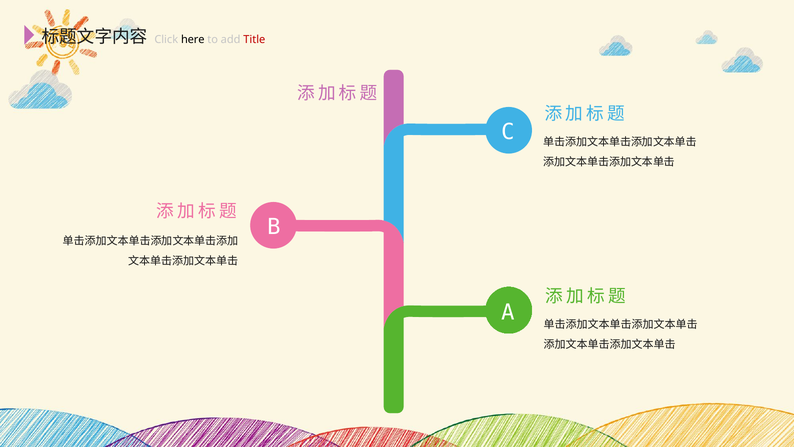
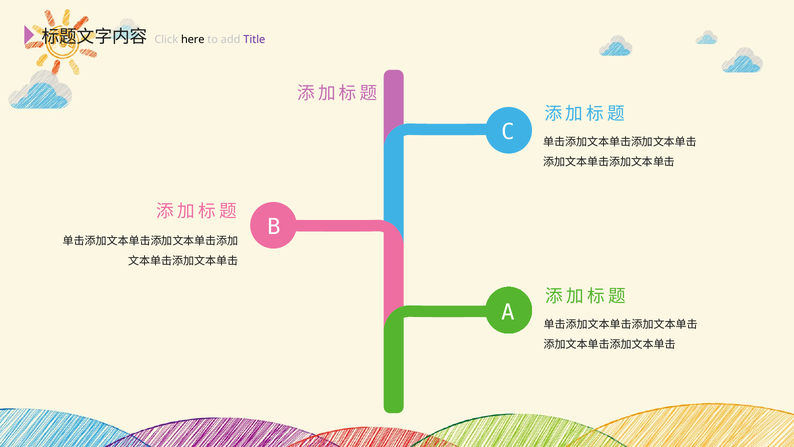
Title colour: red -> purple
